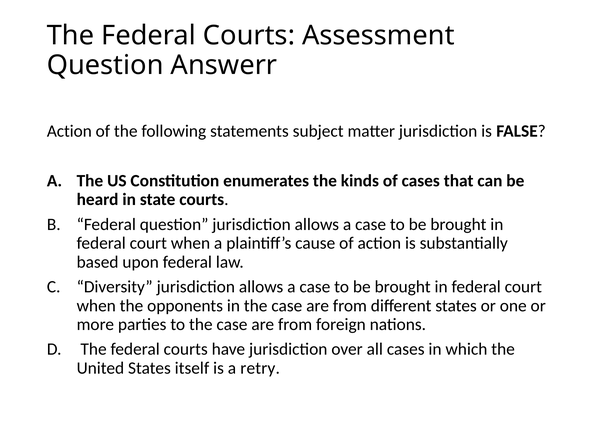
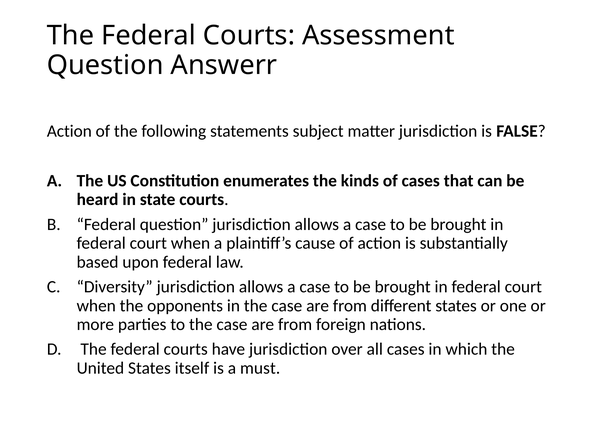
retry: retry -> must
